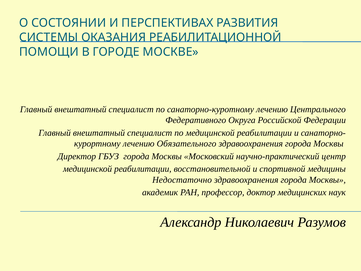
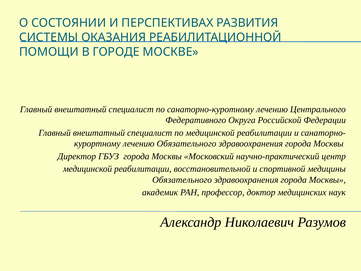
Недостаточно at (182, 180): Недостаточно -> Обязательного
